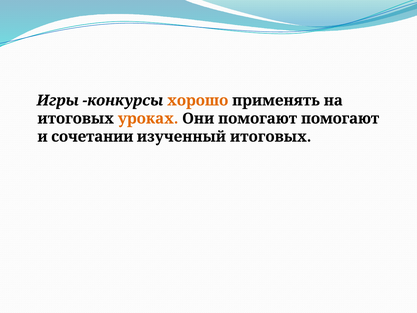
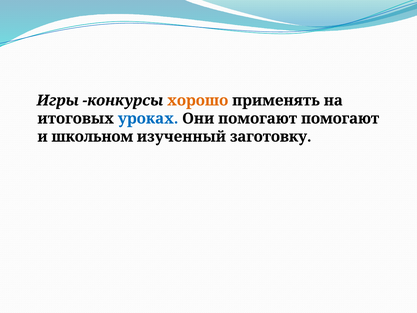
уроках colour: orange -> blue
сочетании: сочетании -> школьном
изученный итоговых: итоговых -> заготовку
